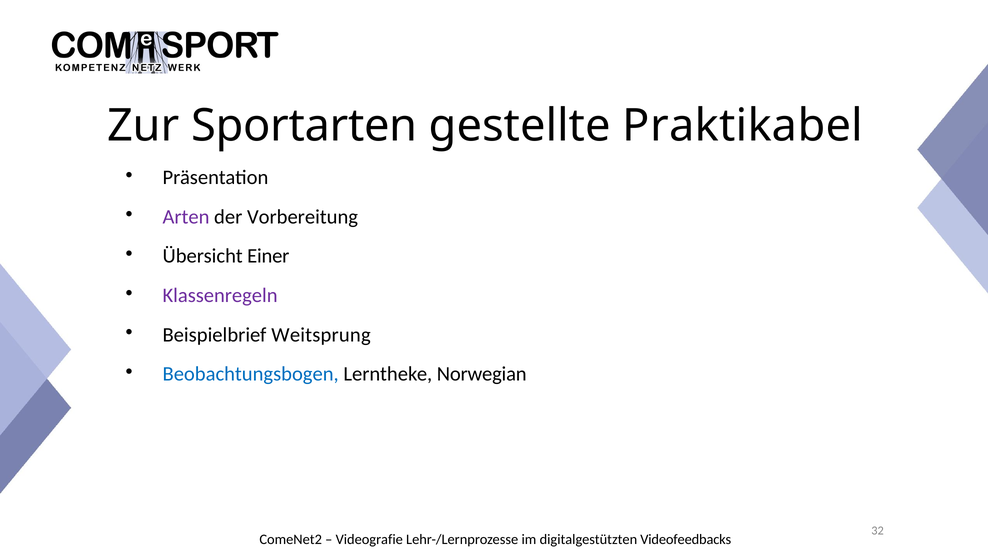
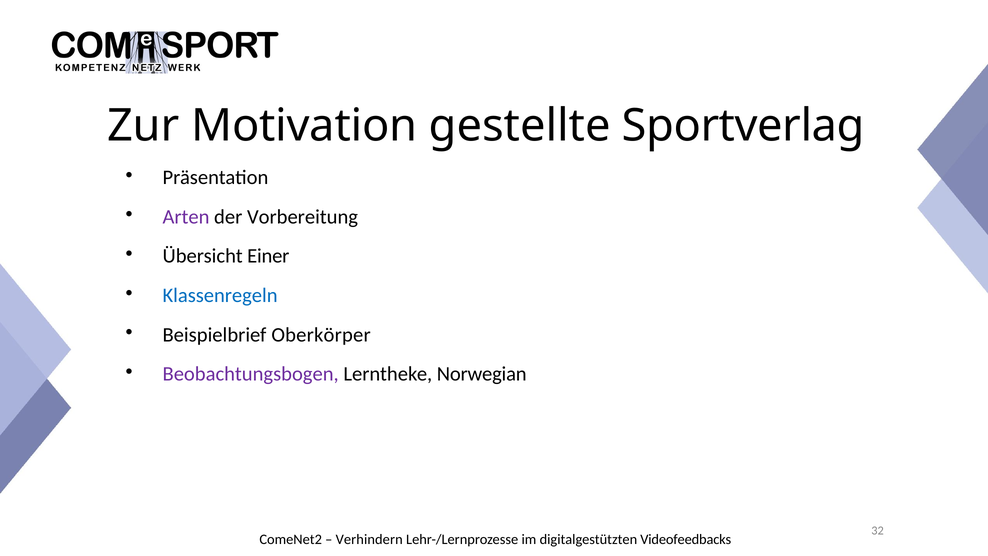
Sportarten: Sportarten -> Motivation
Praktikabel: Praktikabel -> Sportverlag
Klassenregeln colour: purple -> blue
Weitsprung: Weitsprung -> Oberkörper
Beobachtungsbogen colour: blue -> purple
Videografie: Videografie -> Verhindern
